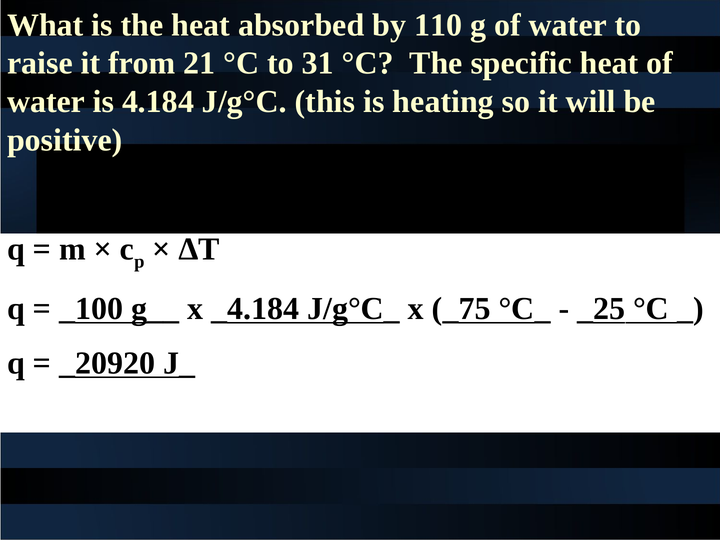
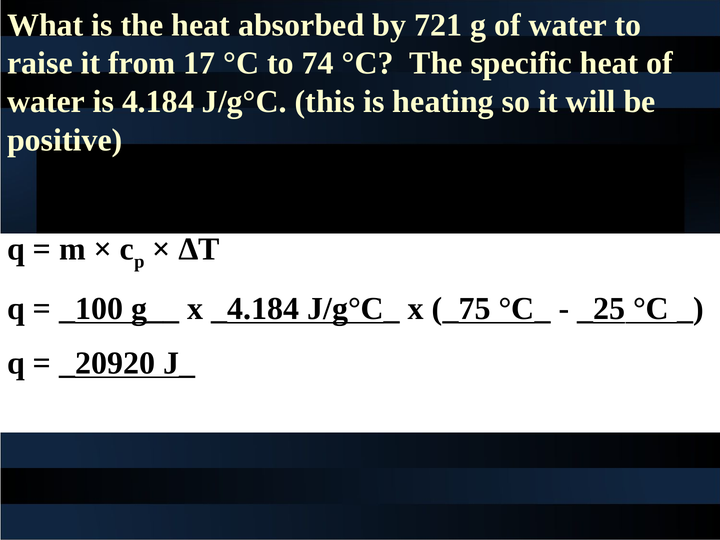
110: 110 -> 721
21: 21 -> 17
31: 31 -> 74
